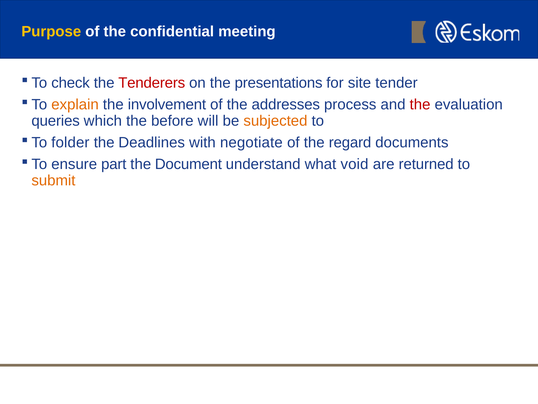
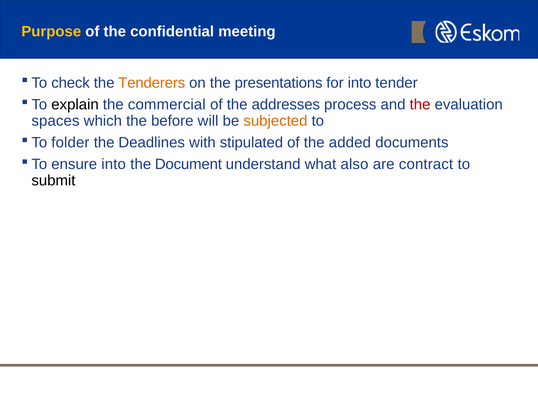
Tenderers colour: red -> orange
for site: site -> into
explain colour: orange -> black
involvement: involvement -> commercial
queries: queries -> spaces
negotiate: negotiate -> stipulated
regard: regard -> added
ensure part: part -> into
void: void -> also
returned: returned -> contract
submit colour: orange -> black
